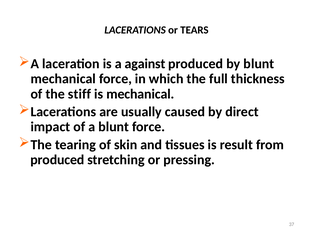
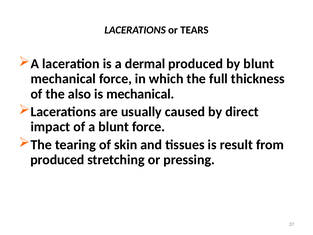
against: against -> dermal
stiff: stiff -> also
